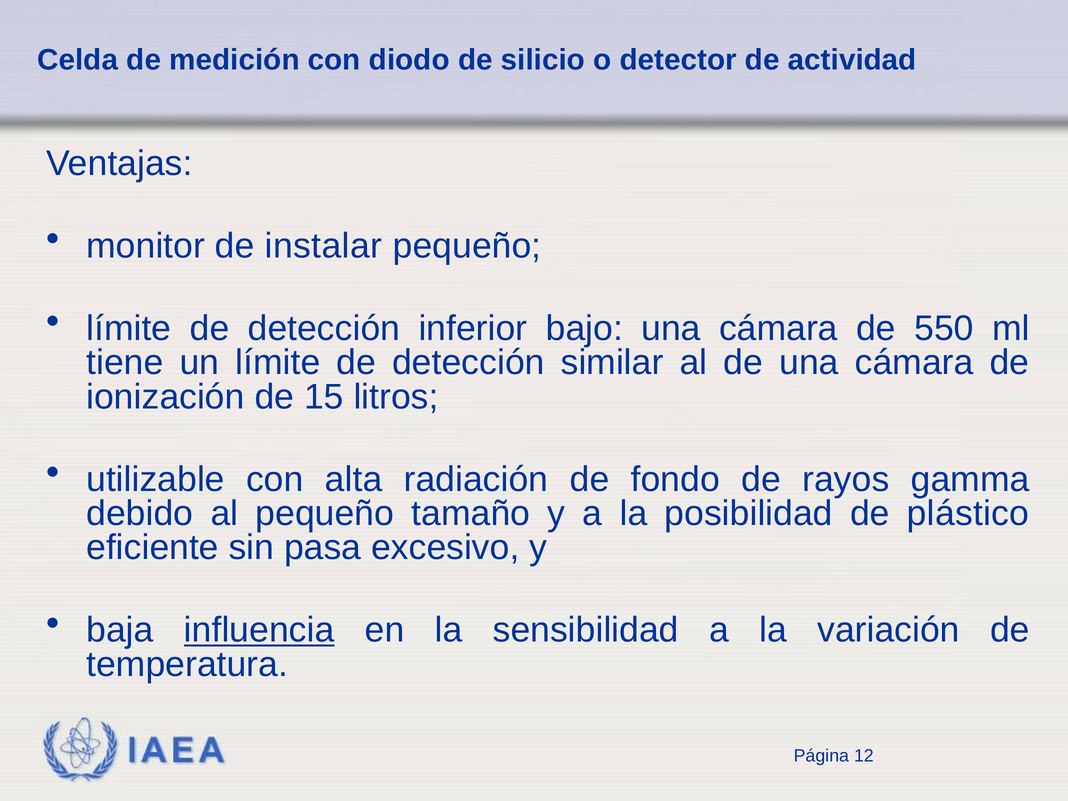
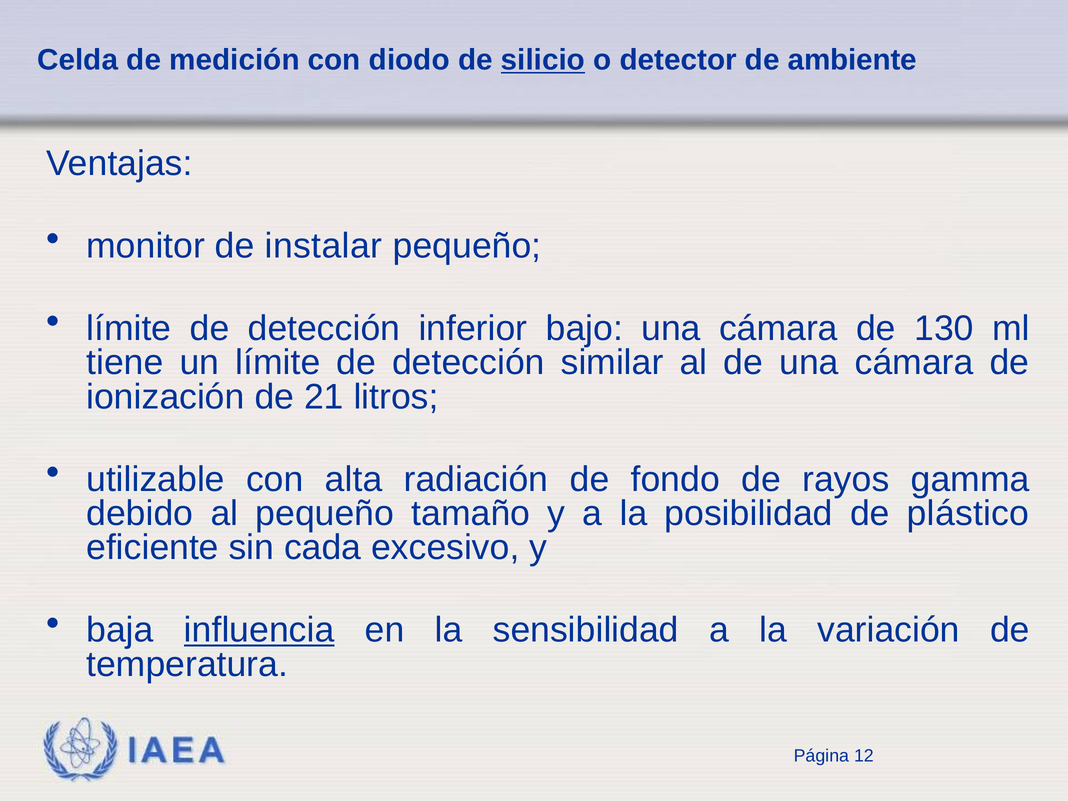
silicio underline: none -> present
actividad: actividad -> ambiente
550: 550 -> 130
15: 15 -> 21
pasa: pasa -> cada
